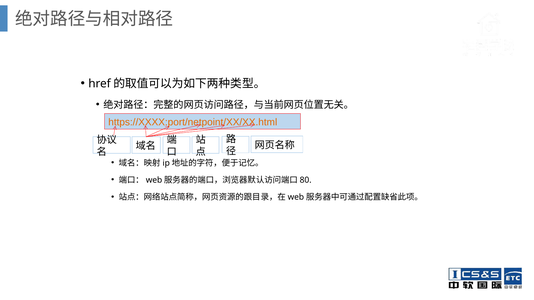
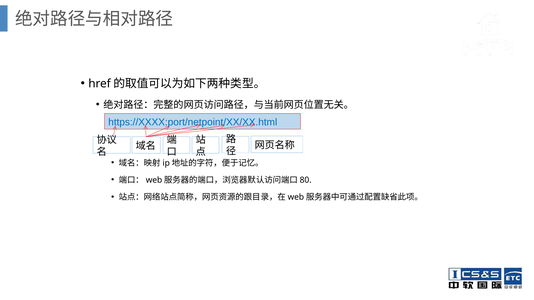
https://XXXX:port/netpoint/XX/XX.html colour: orange -> blue
